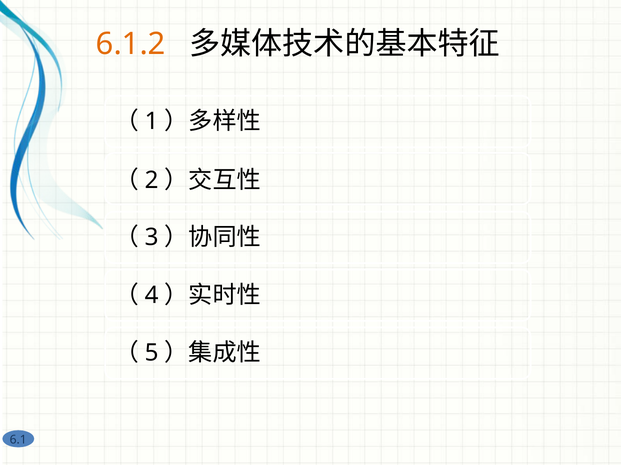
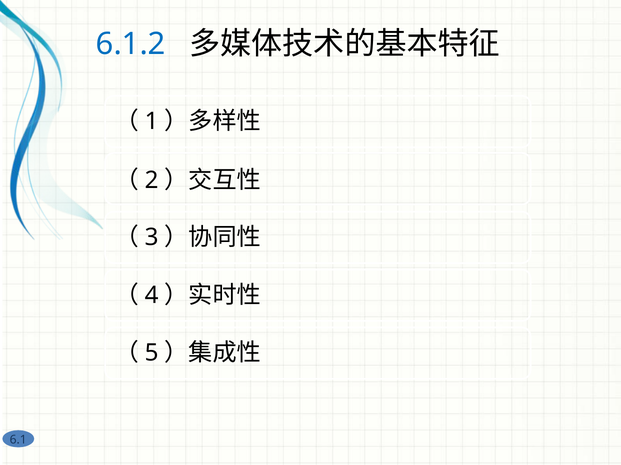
6.1.2 colour: orange -> blue
